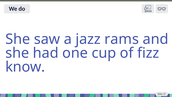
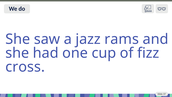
know: know -> cross
